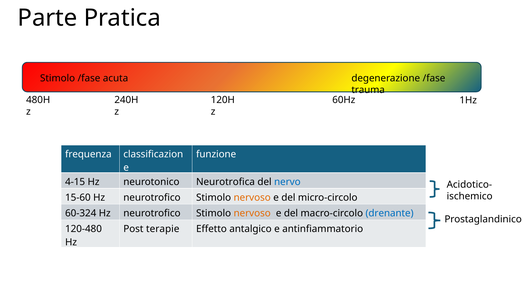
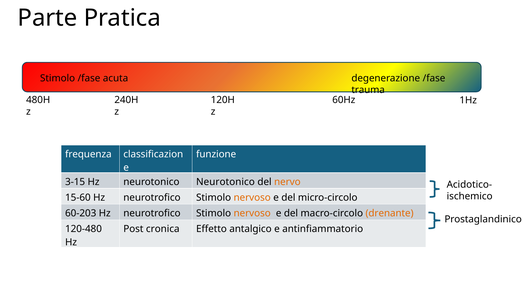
4-15: 4-15 -> 3-15
neurotonico Neurotrofica: Neurotrofica -> Neurotonico
nervo colour: blue -> orange
60-324: 60-324 -> 60-203
drenante colour: blue -> orange
terapie: terapie -> cronica
